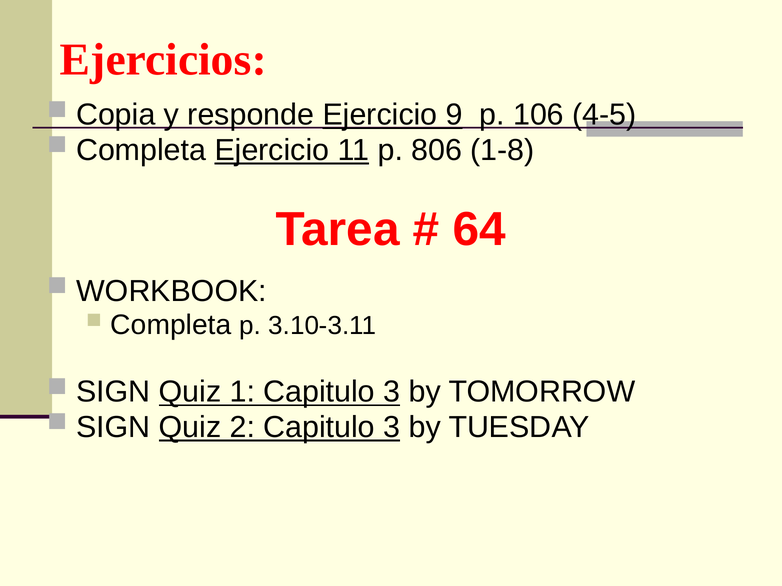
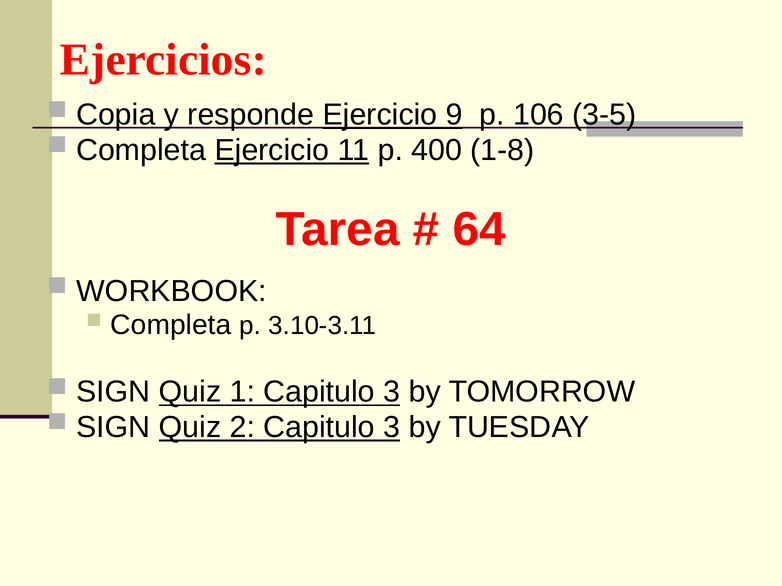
4-5: 4-5 -> 3-5
806: 806 -> 400
